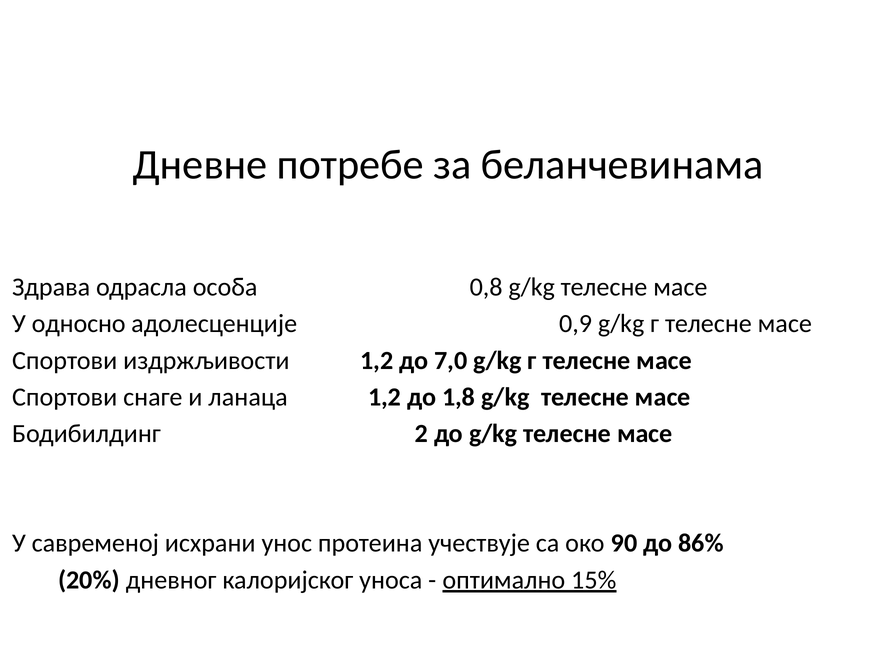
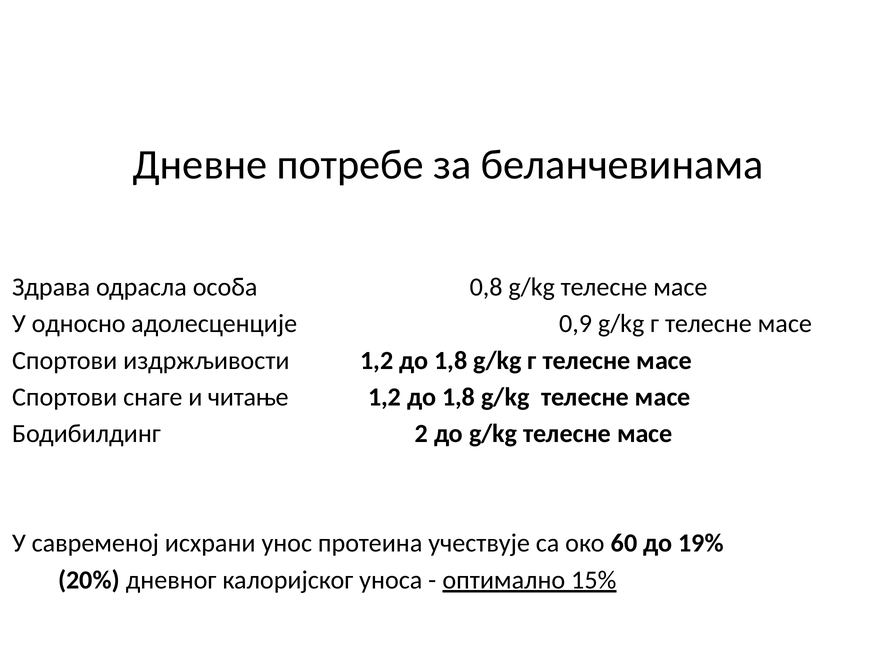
издржљивости 1,2 до 7,0: 7,0 -> 1,8
ланаца: ланаца -> читaњe
90: 90 -> 60
86%: 86% -> 19%
